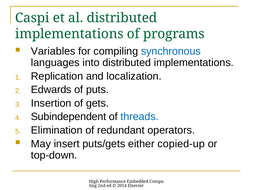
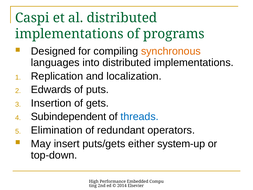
Variables: Variables -> Designed
synchronous colour: blue -> orange
copied-up: copied-up -> system-up
